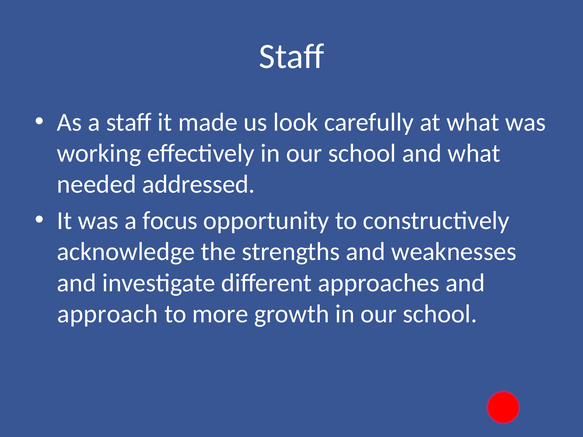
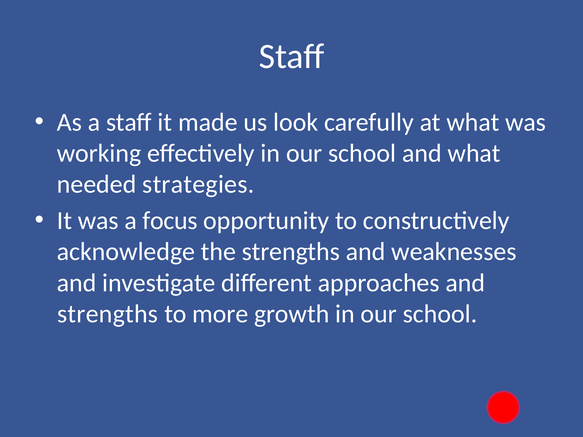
addressed: addressed -> strategies
approach at (108, 314): approach -> strengths
